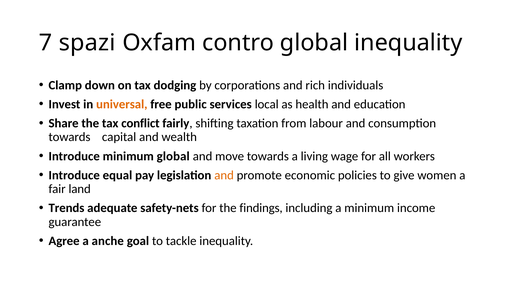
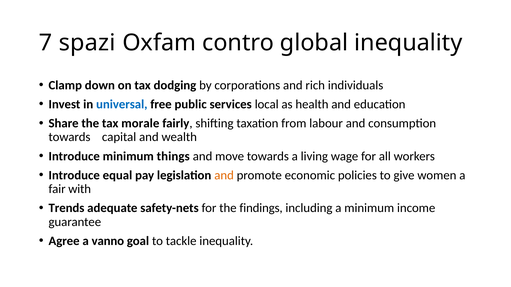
universal colour: orange -> blue
conflict: conflict -> morale
minimum global: global -> things
land: land -> with
anche: anche -> vanno
